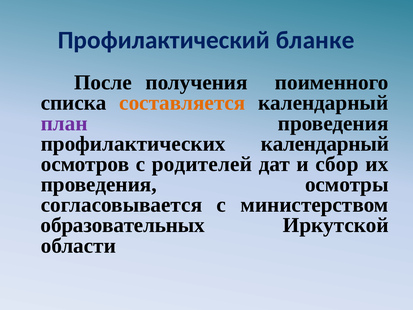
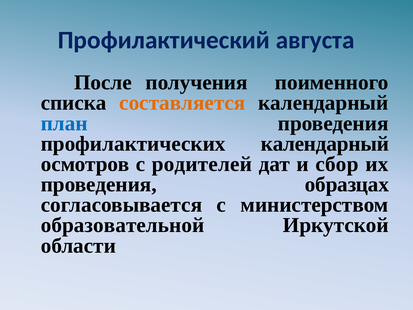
бланке: бланке -> августа
план colour: purple -> blue
осмотры: осмотры -> образцах
образовательных: образовательных -> образовательной
